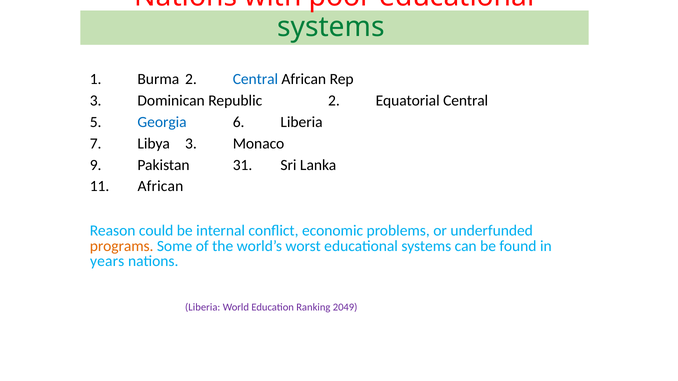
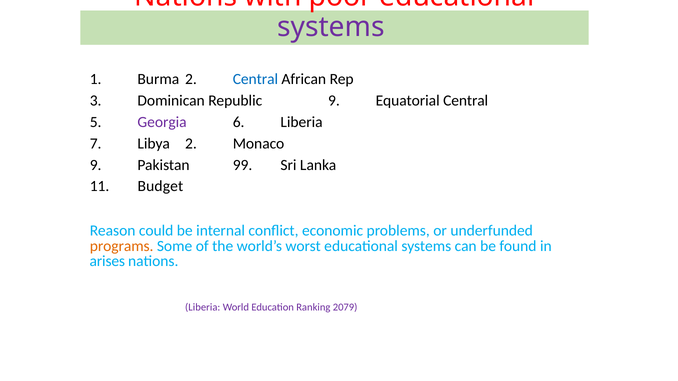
systems at (331, 27) colour: green -> purple
Republic 2: 2 -> 9
Georgia colour: blue -> purple
Libya 3: 3 -> 2
31: 31 -> 99
11 African: African -> Budget
years: years -> arises
2049: 2049 -> 2079
